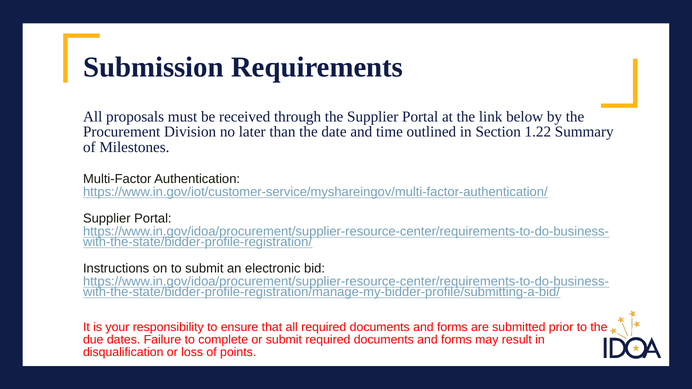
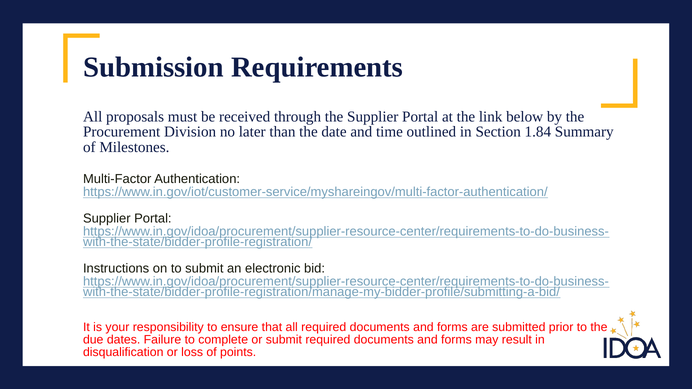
1.22: 1.22 -> 1.84
